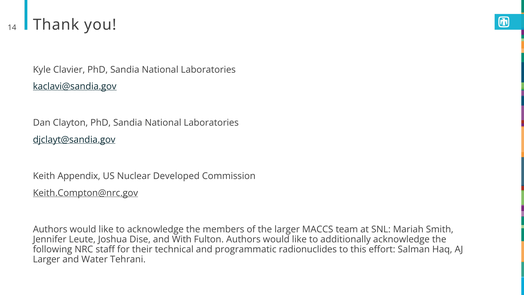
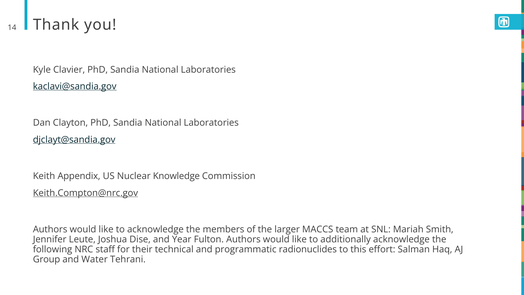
Developed: Developed -> Knowledge
With: With -> Year
Larger at (47, 259): Larger -> Group
